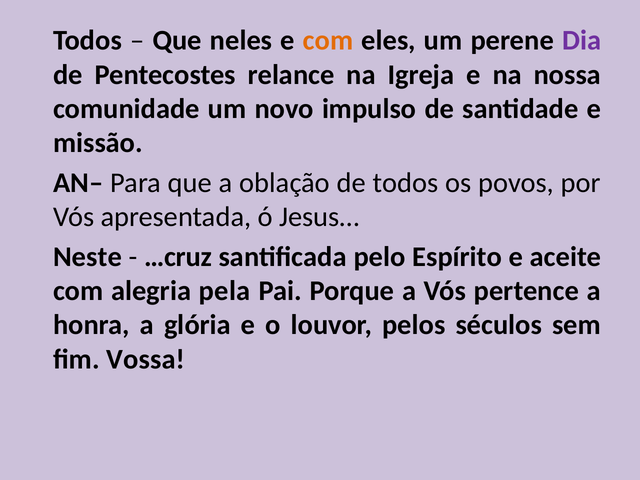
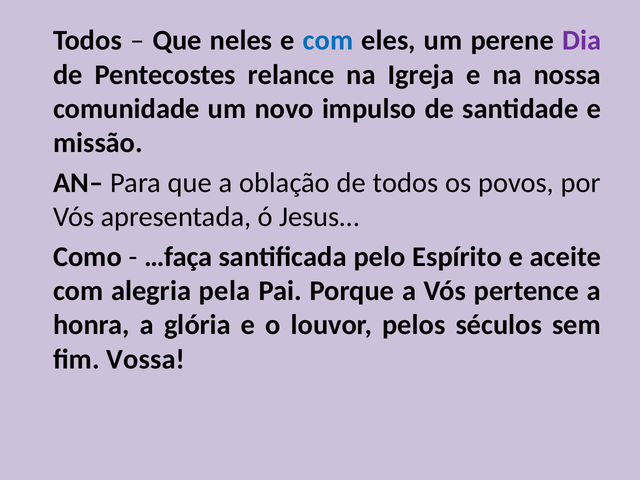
com at (328, 40) colour: orange -> blue
Neste: Neste -> Como
…cruz: …cruz -> …faça
